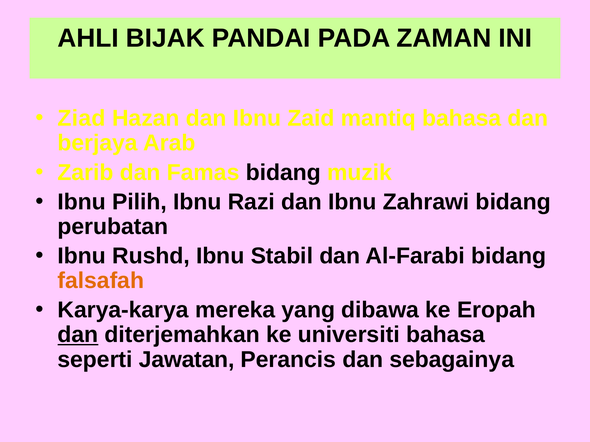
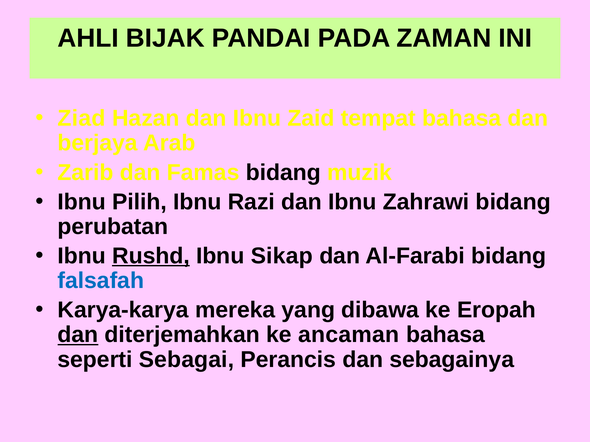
mantiq: mantiq -> tempat
Rushd underline: none -> present
Stabil: Stabil -> Sikap
falsafah colour: orange -> blue
universiti: universiti -> ancaman
Jawatan: Jawatan -> Sebagai
